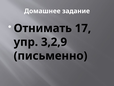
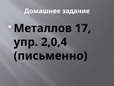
Отнимать: Отнимать -> Металлов
3,2,9: 3,2,9 -> 2,0,4
